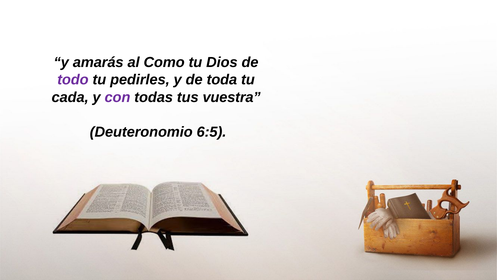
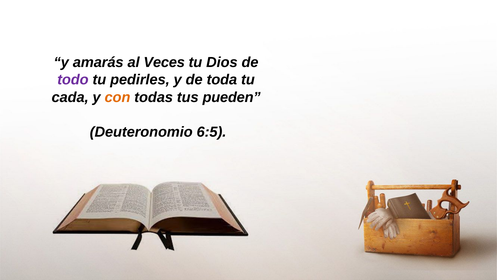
Como: Como -> Veces
con colour: purple -> orange
vuestra: vuestra -> pueden
